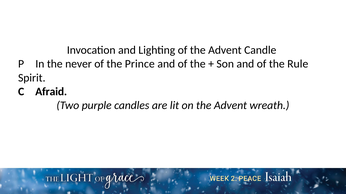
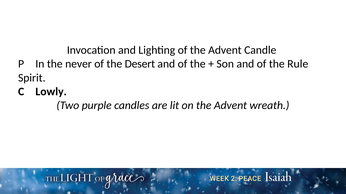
Prince: Prince -> Desert
Afraid: Afraid -> Lowly
